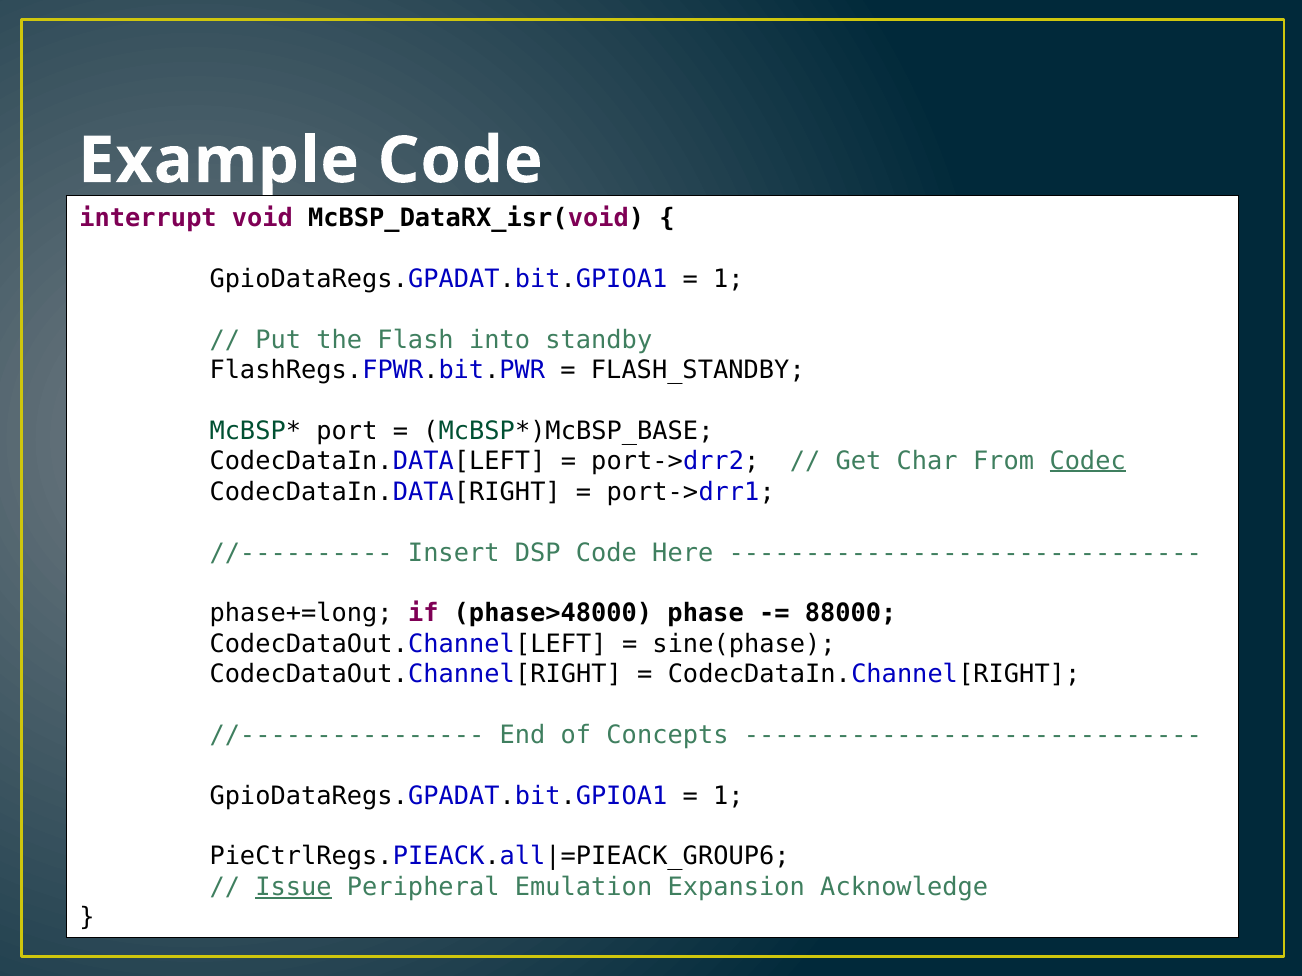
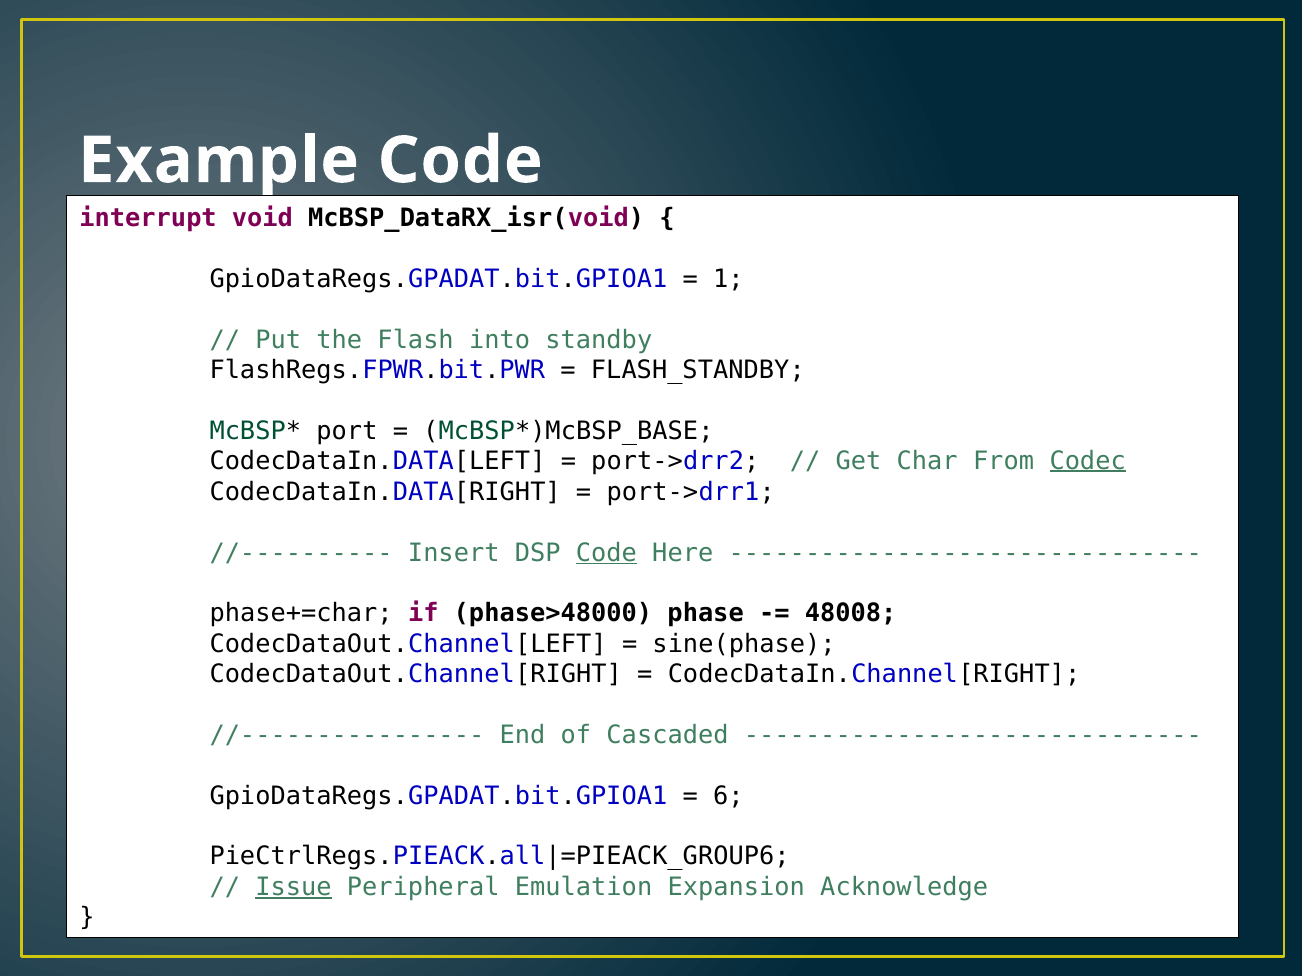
Code at (606, 553) underline: none -> present
phase+=long: phase+=long -> phase+=char
88000: 88000 -> 48008
Concepts: Concepts -> Cascaded
1 at (728, 796): 1 -> 6
